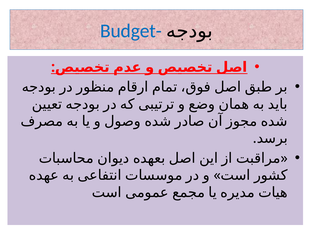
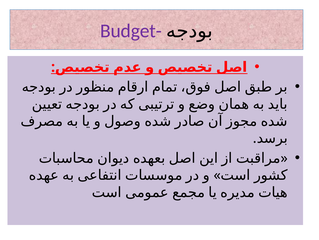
Budget- colour: blue -> purple
